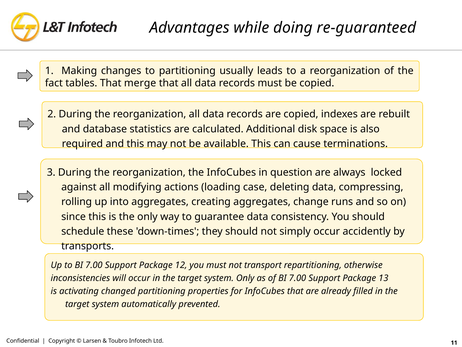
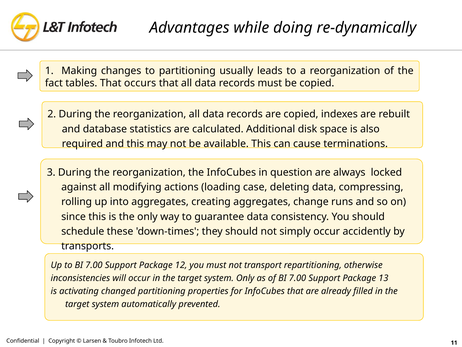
re-guaranteed: re-guaranteed -> re-dynamically
merge: merge -> occurs
